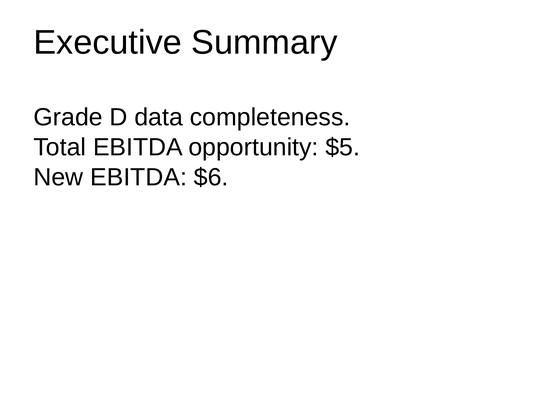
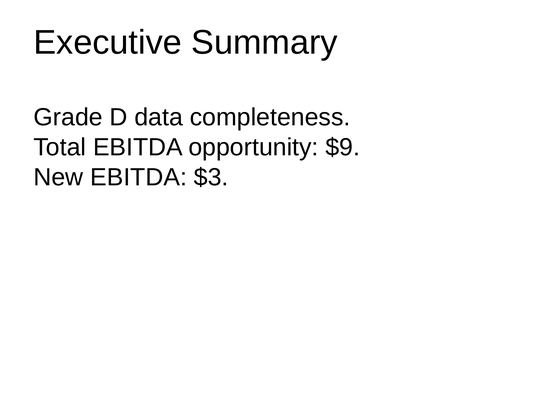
$5: $5 -> $9
$6: $6 -> $3
